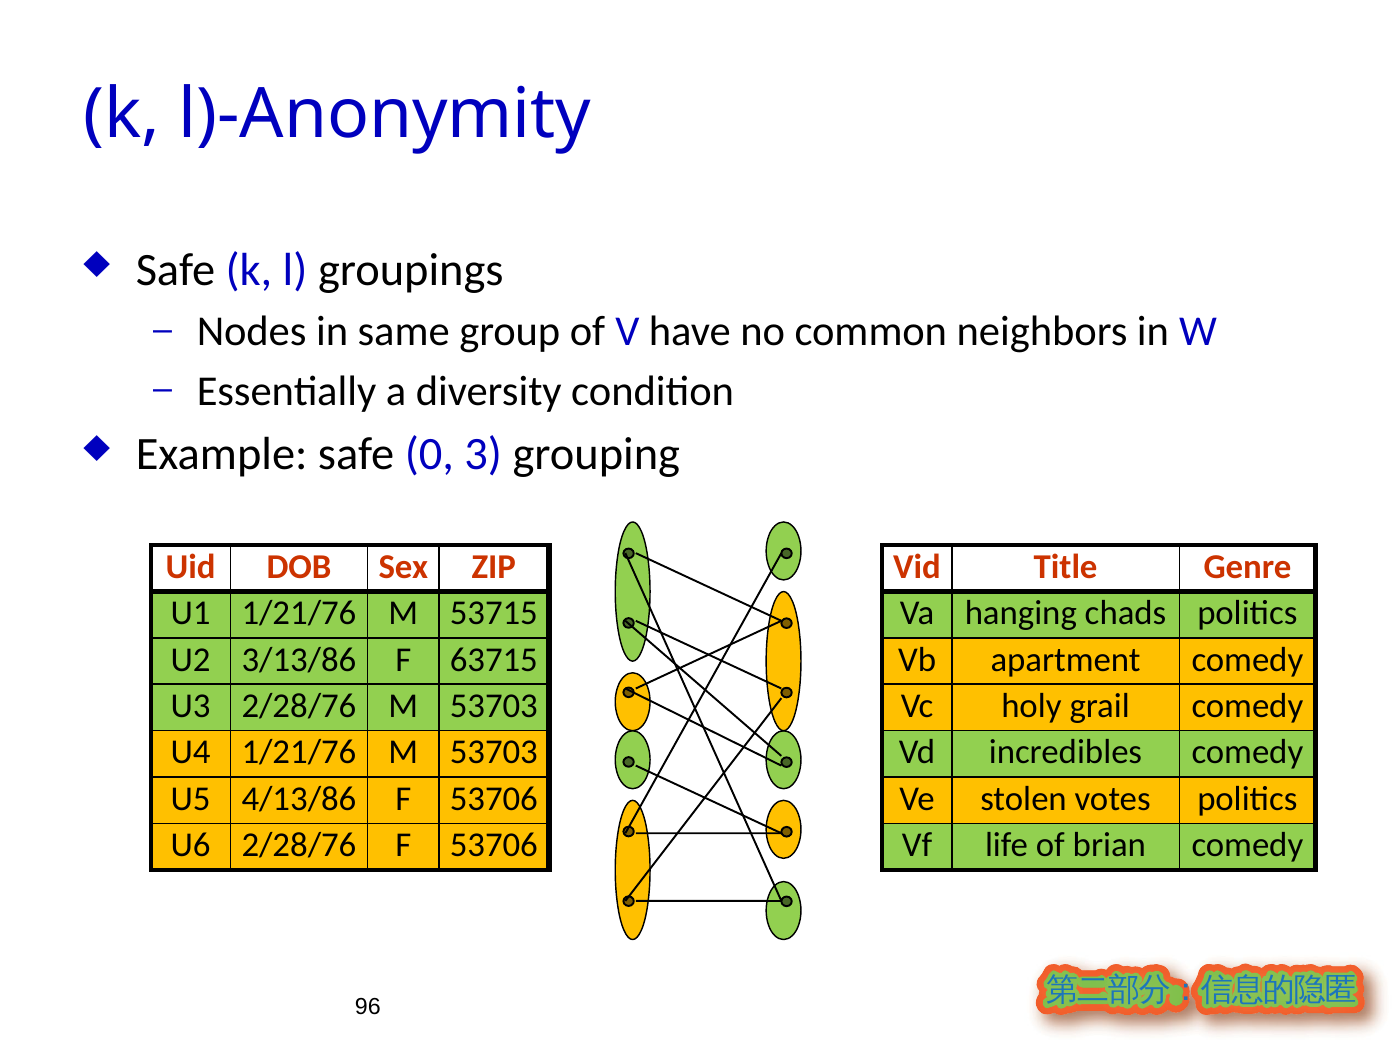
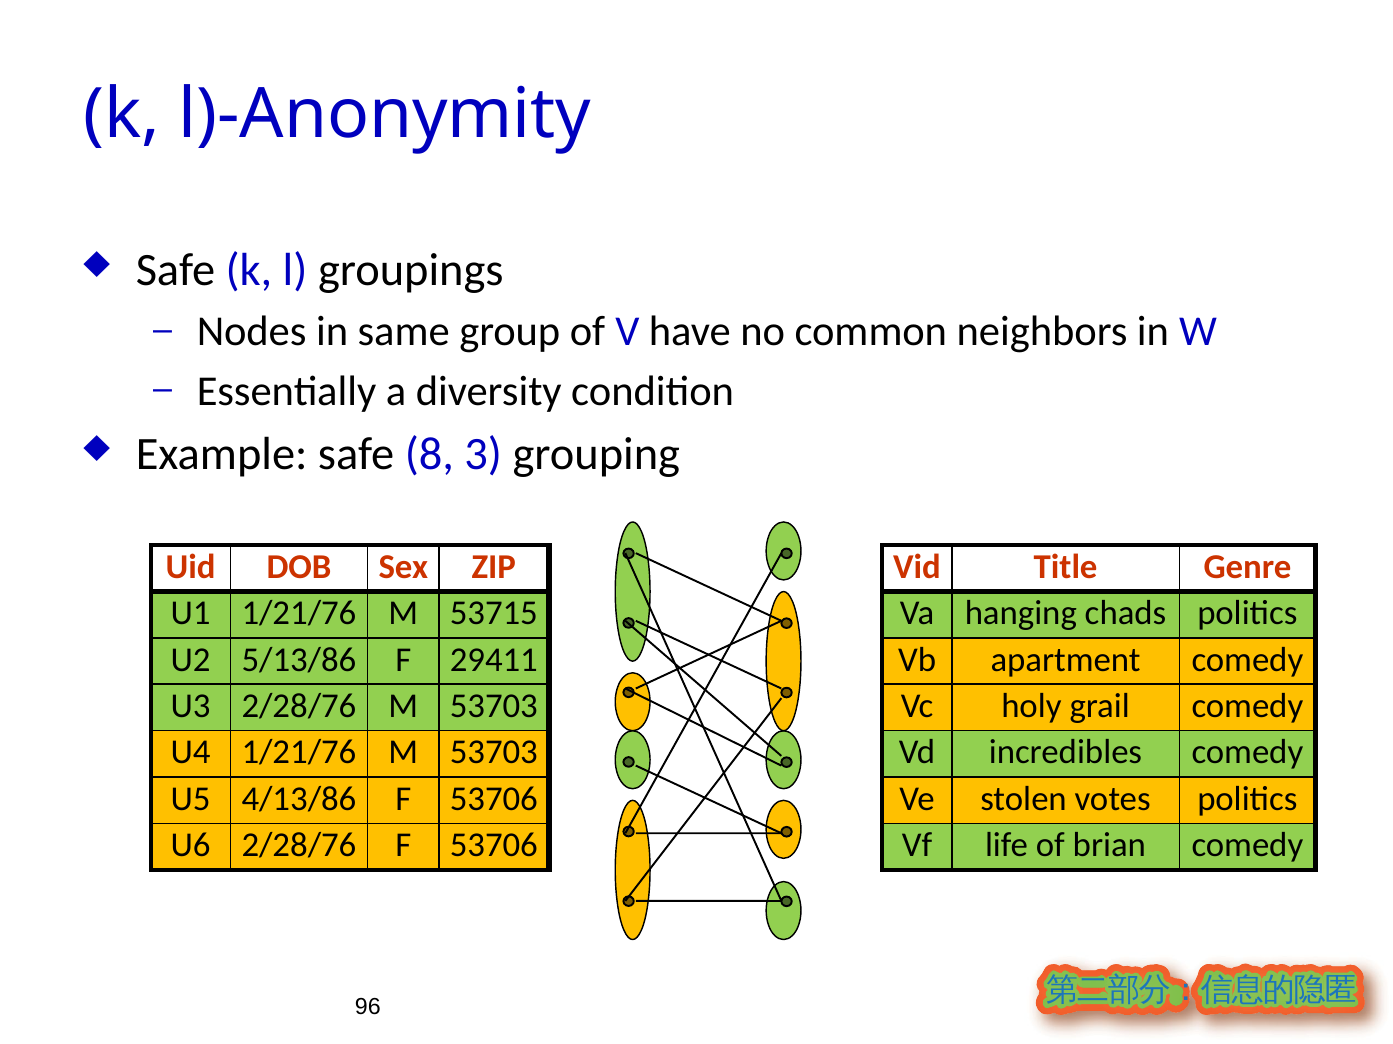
0: 0 -> 8
3/13/86: 3/13/86 -> 5/13/86
63715: 63715 -> 29411
